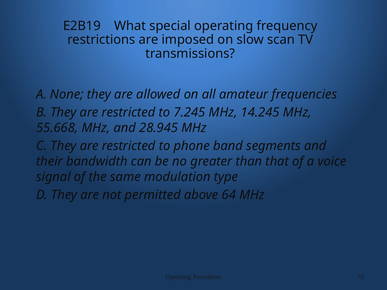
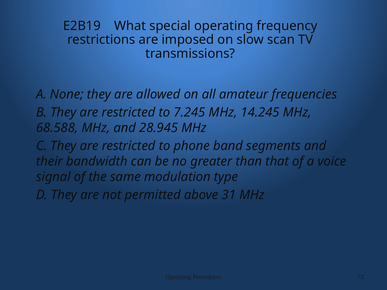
55.668: 55.668 -> 68.588
64: 64 -> 31
